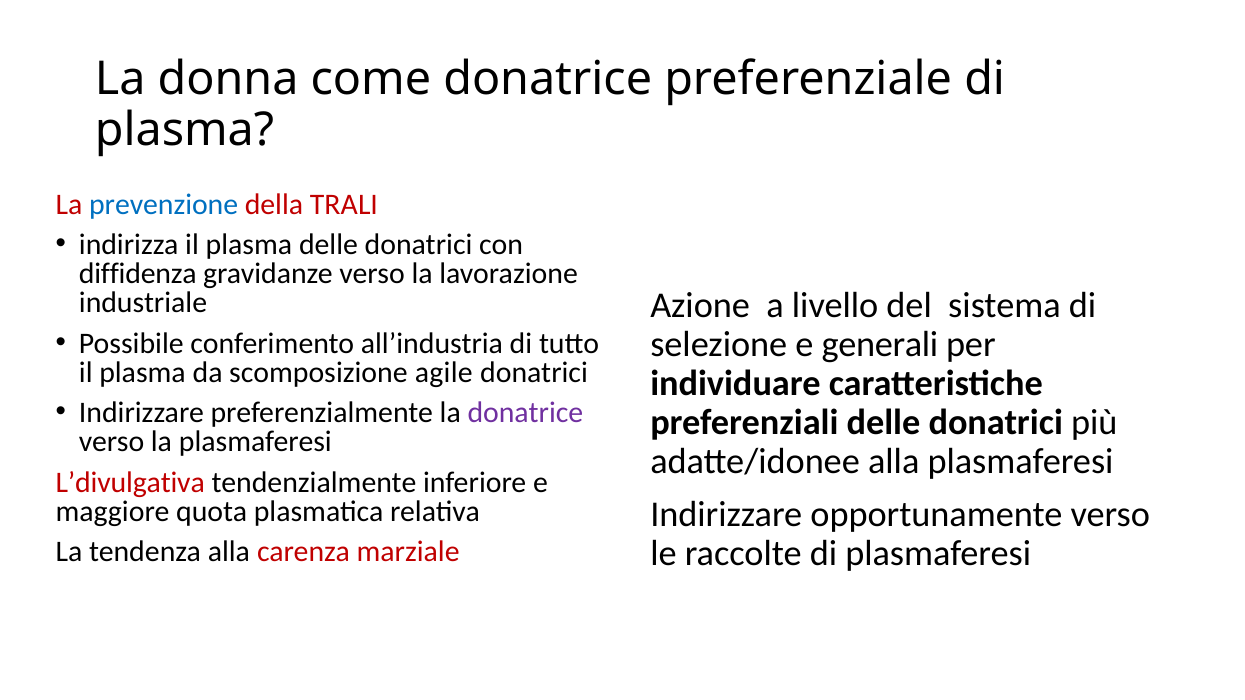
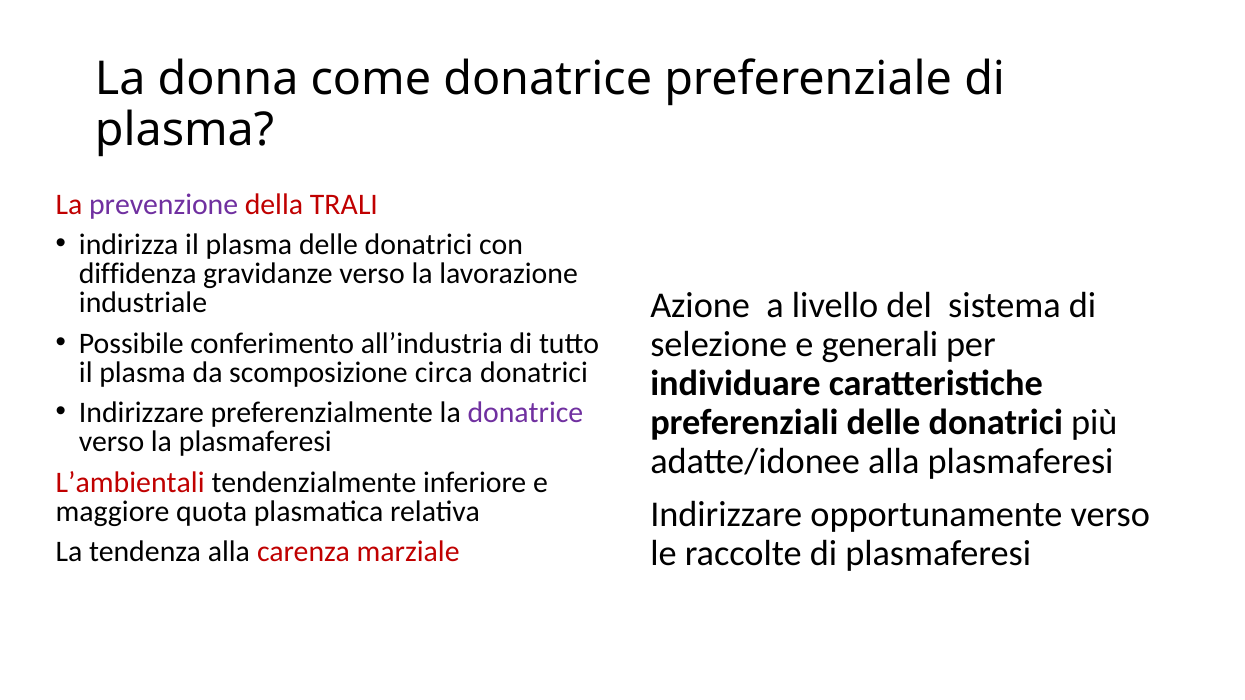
prevenzione colour: blue -> purple
agile: agile -> circa
L’divulgativa: L’divulgativa -> L’ambientali
